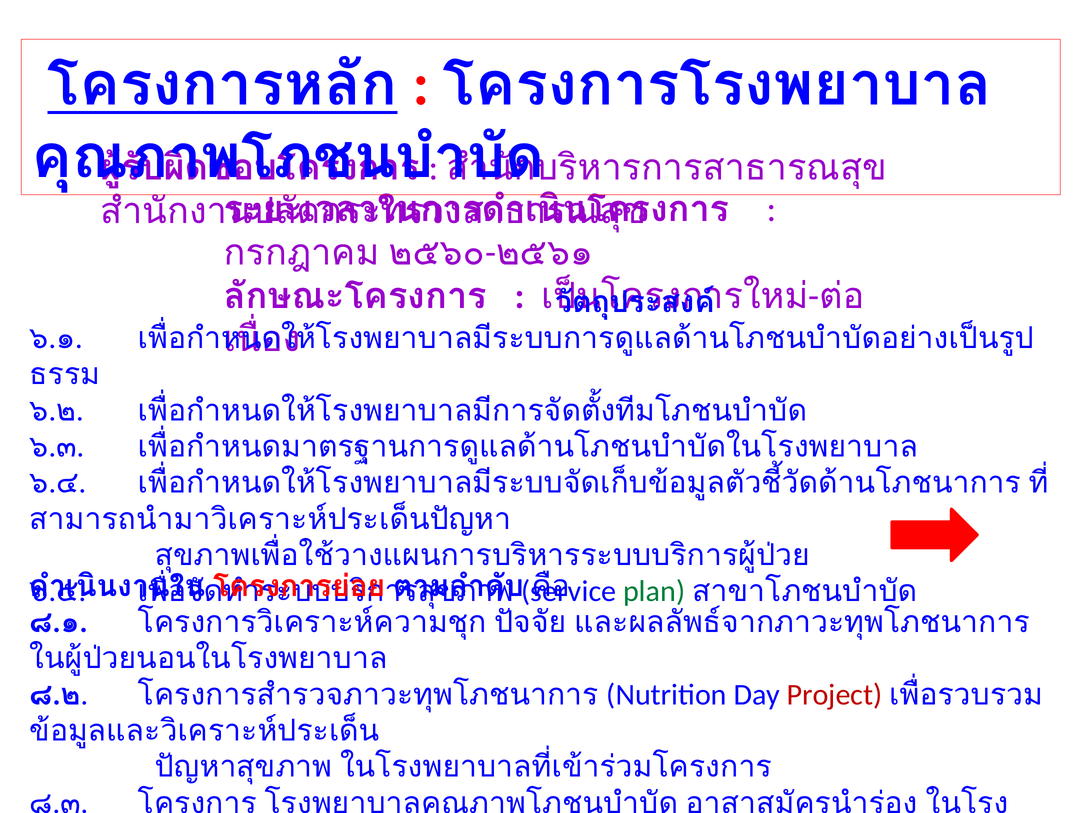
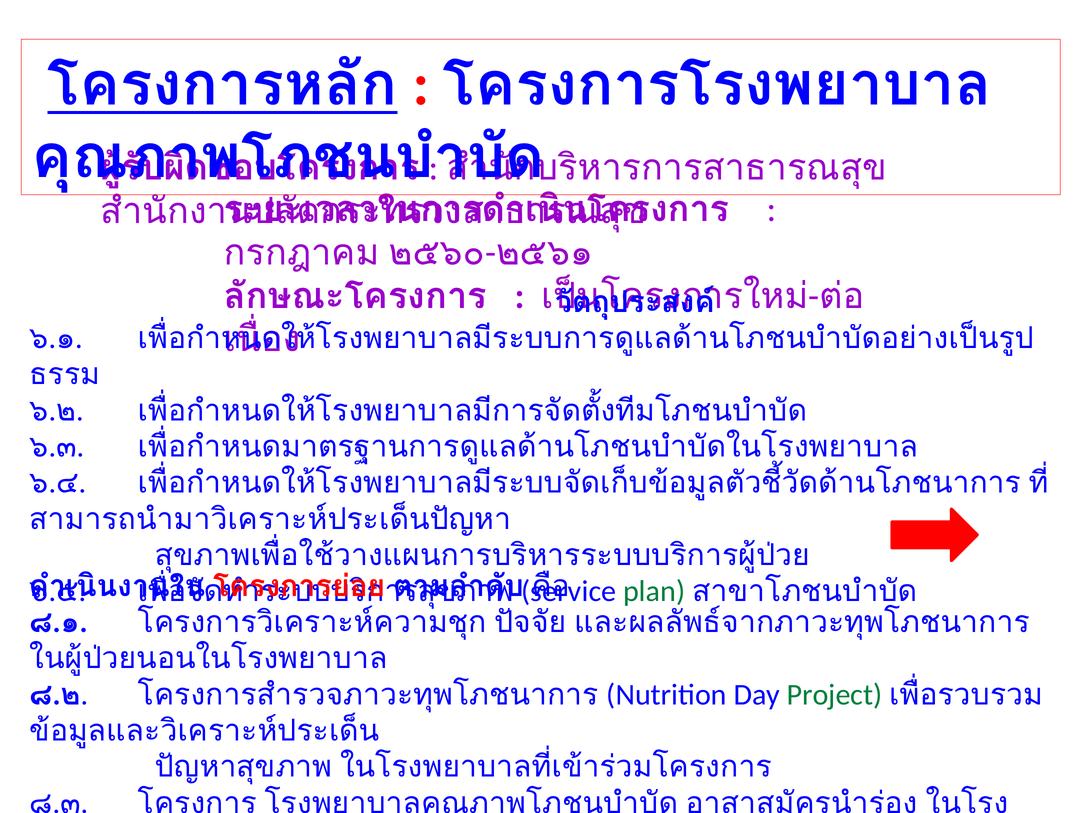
Project colour: red -> green
